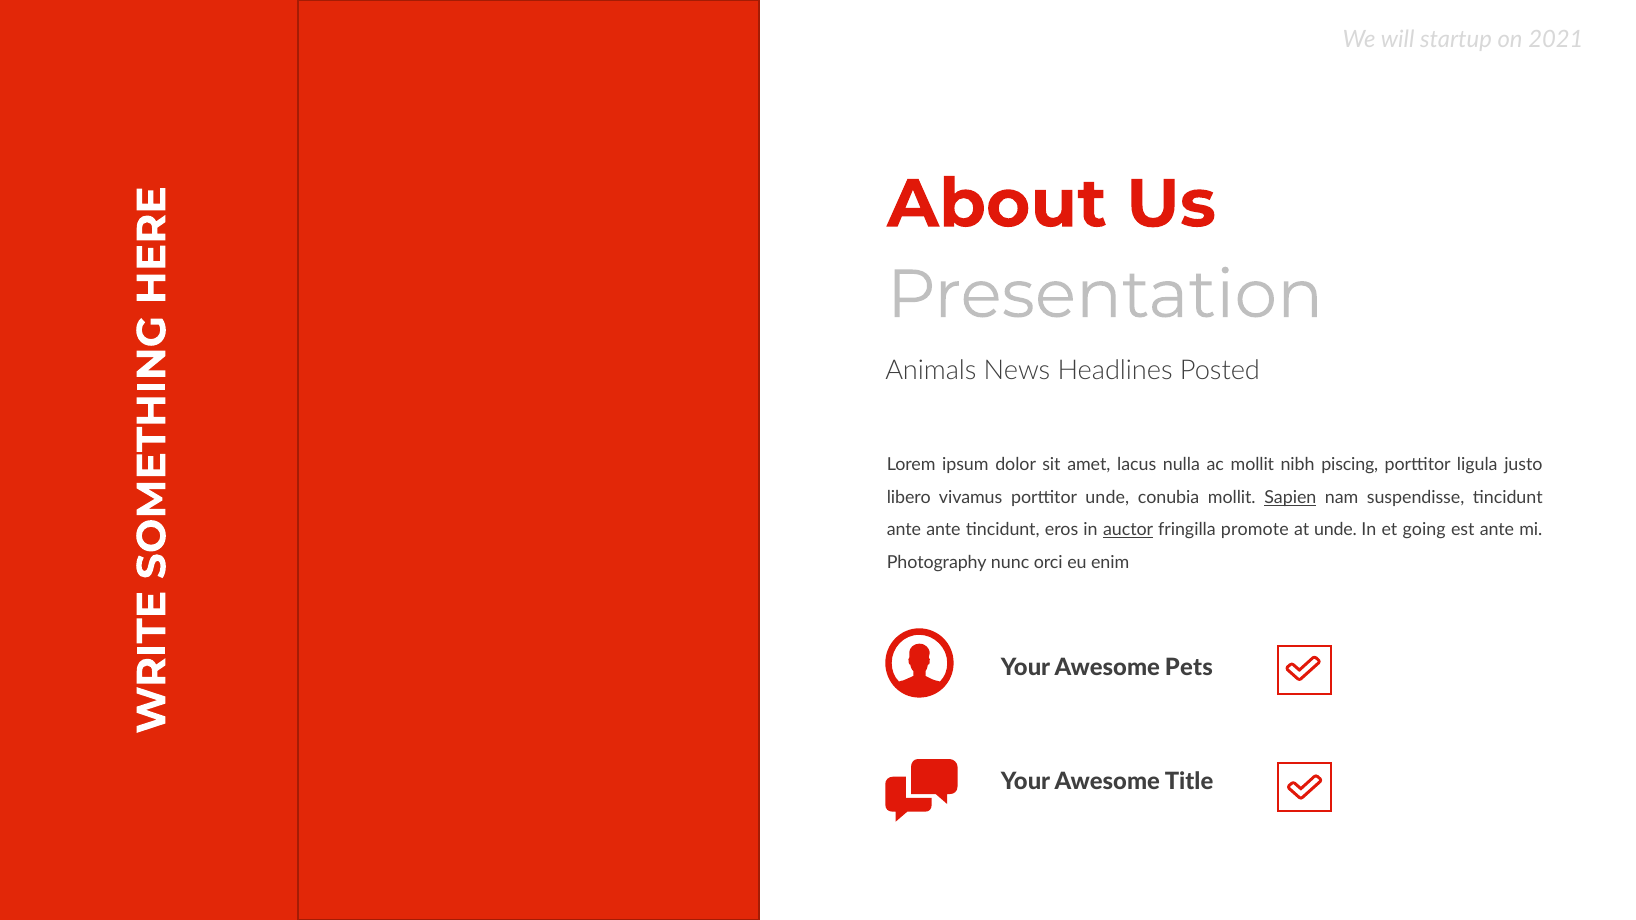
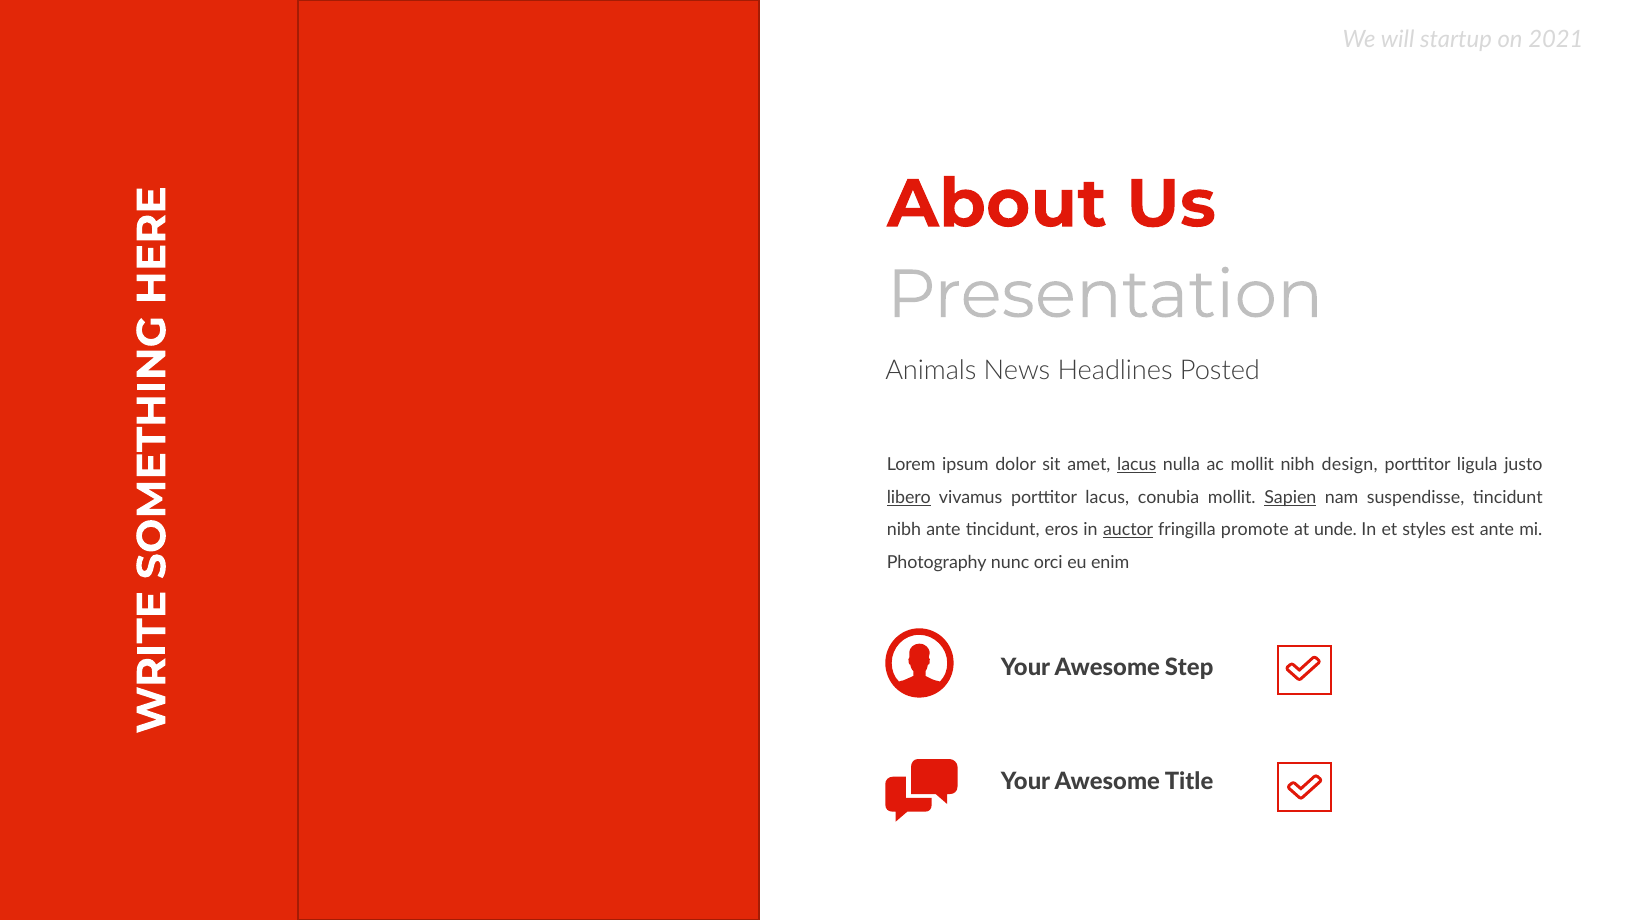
lacus at (1137, 465) underline: none -> present
piscing: piscing -> design
libero underline: none -> present
porttitor unde: unde -> lacus
ante at (904, 530): ante -> nibh
going: going -> styles
Pets: Pets -> Step
